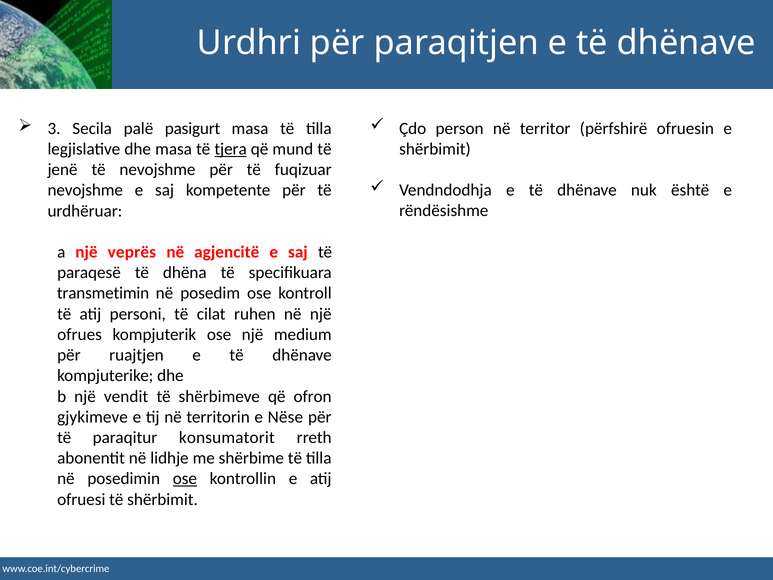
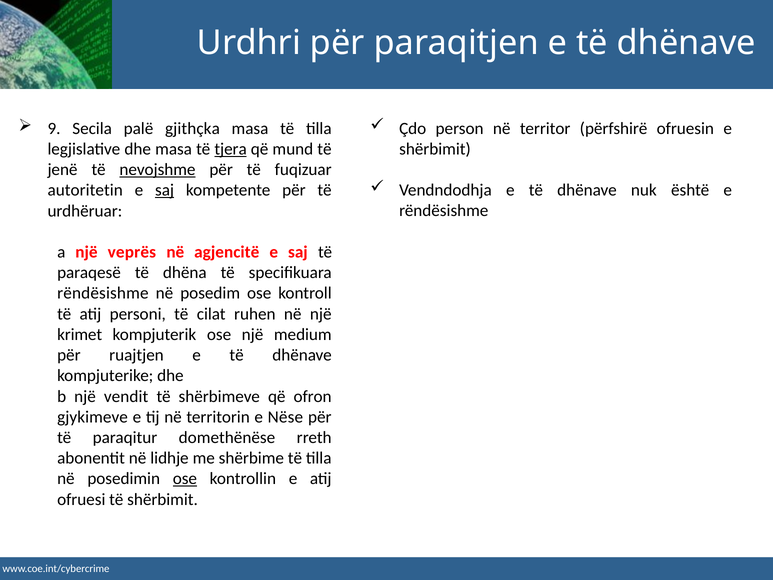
3: 3 -> 9
pasigurt: pasigurt -> gjithçka
nevojshme at (157, 170) underline: none -> present
nevojshme at (85, 190): nevojshme -> autoritetin
saj at (165, 190) underline: none -> present
transmetimin at (103, 293): transmetimin -> rëndësishme
ofrues: ofrues -> krimet
konsumatorit: konsumatorit -> domethënëse
